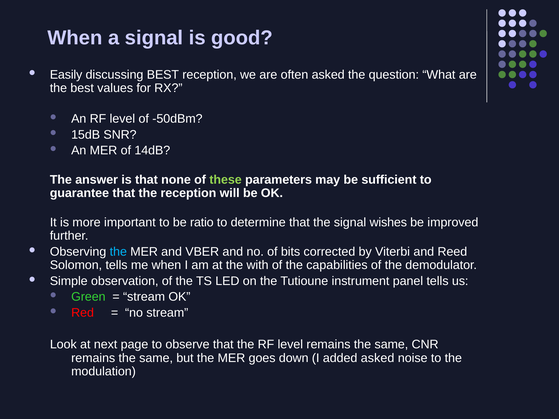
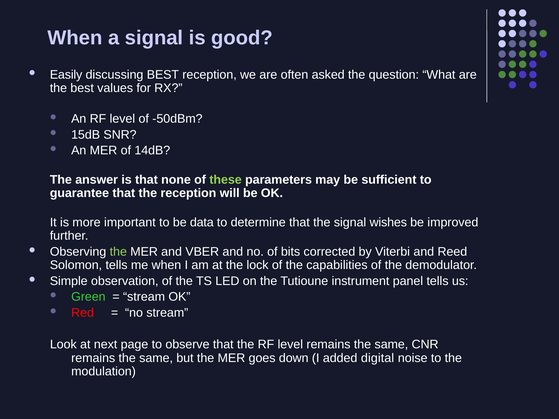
ratio: ratio -> data
the at (118, 252) colour: light blue -> light green
with: with -> lock
added asked: asked -> digital
